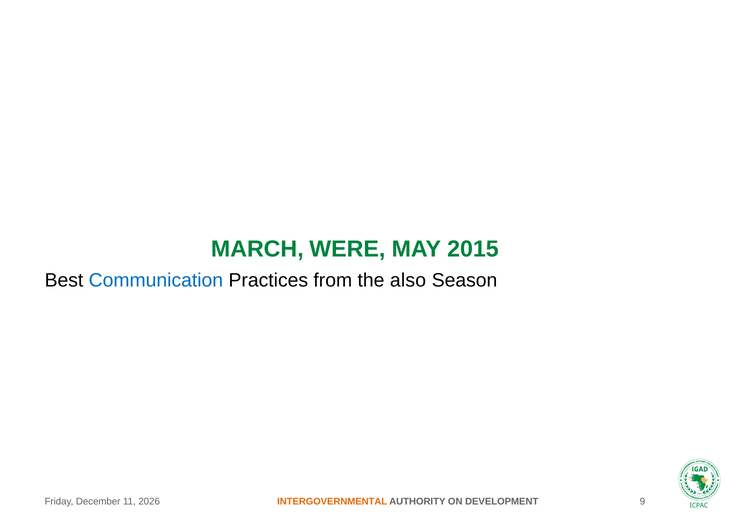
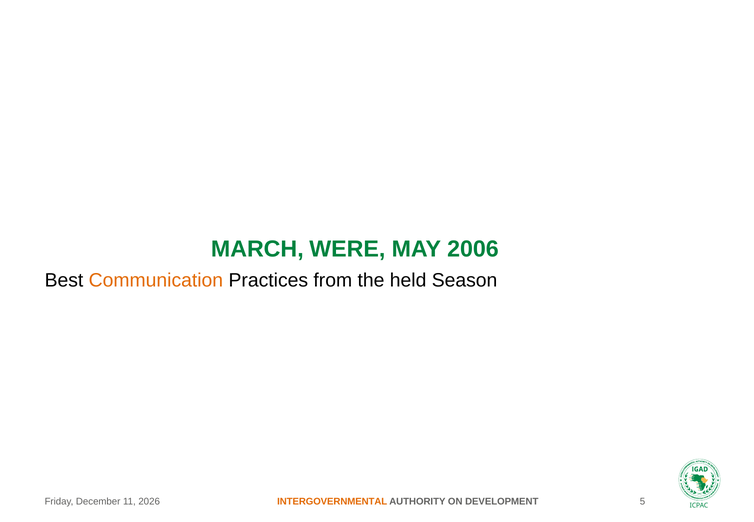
2015: 2015 -> 2006
Communication colour: blue -> orange
also: also -> held
9: 9 -> 5
